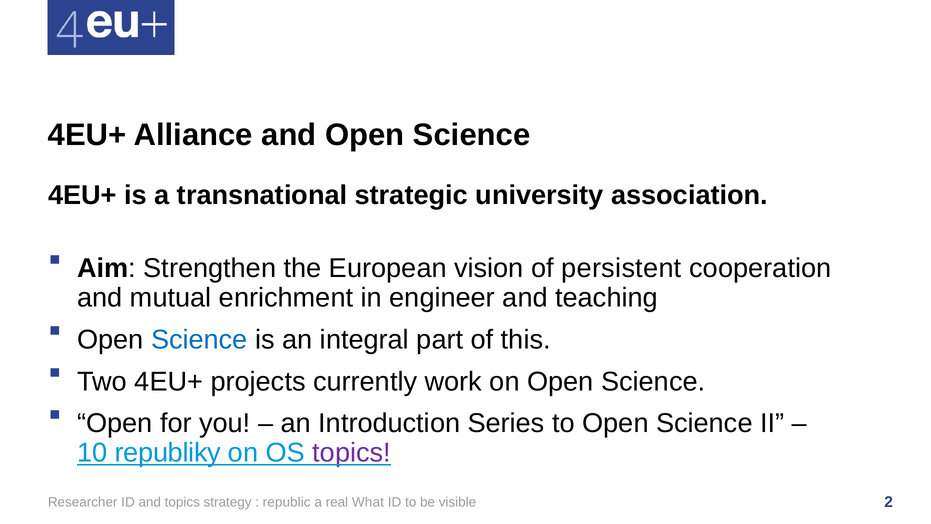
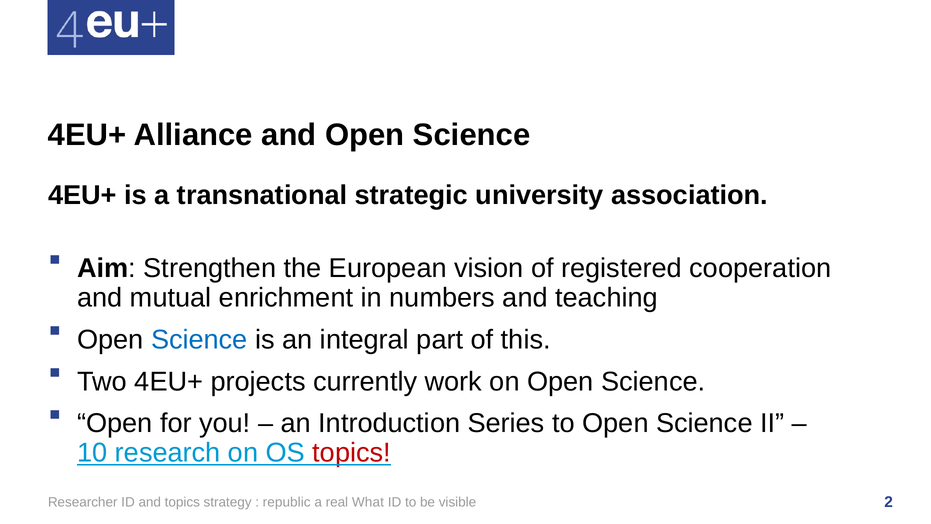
persistent: persistent -> registered
engineer: engineer -> numbers
republiky: republiky -> research
topics at (352, 453) colour: purple -> red
